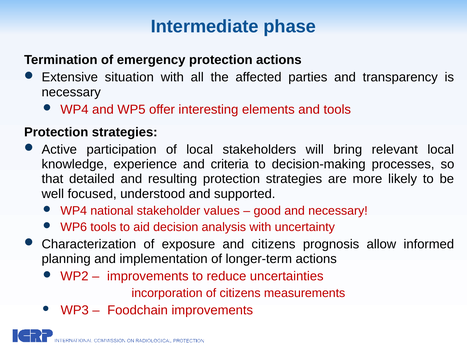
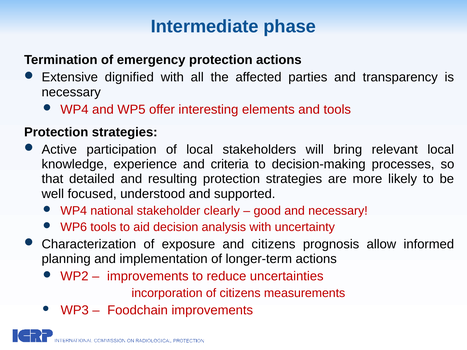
situation: situation -> dignified
values: values -> clearly
